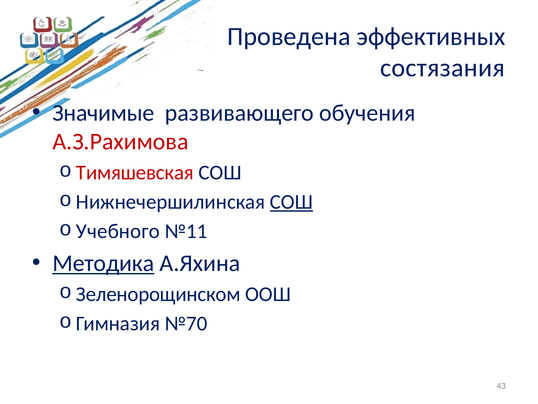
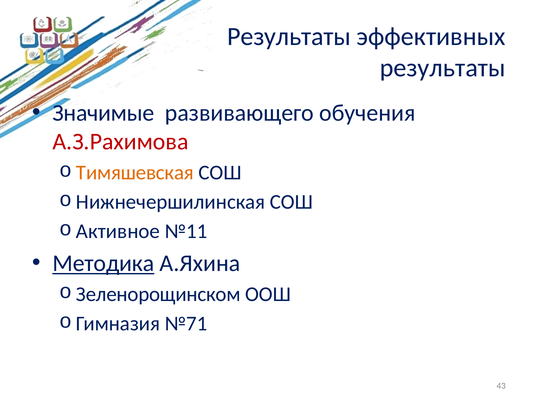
Проведена at (289, 36): Проведена -> Результаты
состязания at (443, 68): состязания -> результаты
Тимяшевская colour: red -> orange
СОШ at (291, 202) underline: present -> none
Учебного: Учебного -> Активное
№70: №70 -> №71
